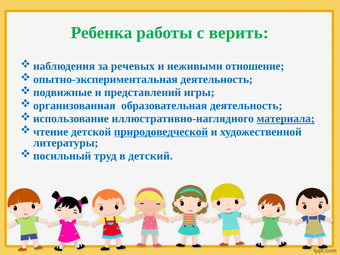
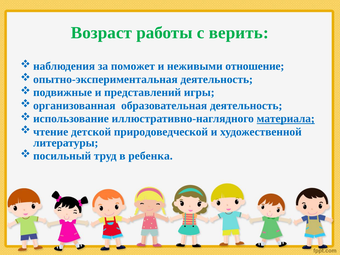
Ребенка: Ребенка -> Возраст
речевых: речевых -> поможет
природоведческой underline: present -> none
детский: детский -> ребенка
